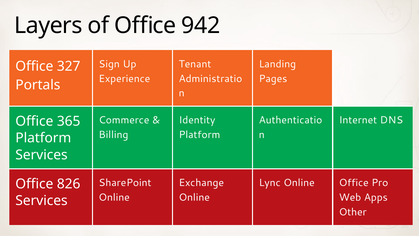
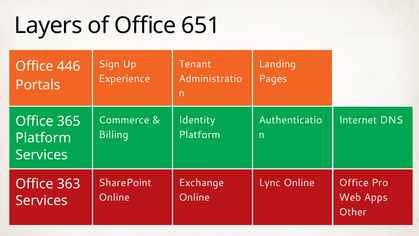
942: 942 -> 651
327: 327 -> 446
826: 826 -> 363
